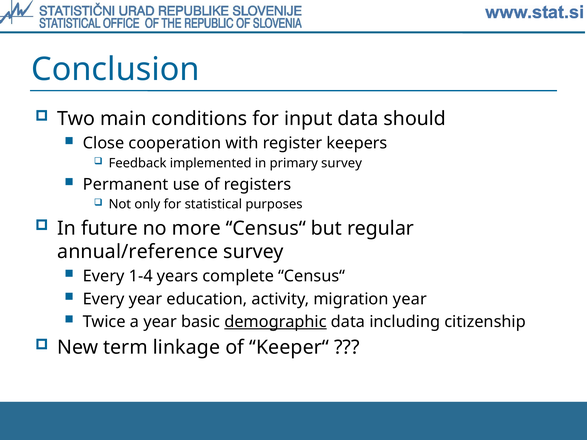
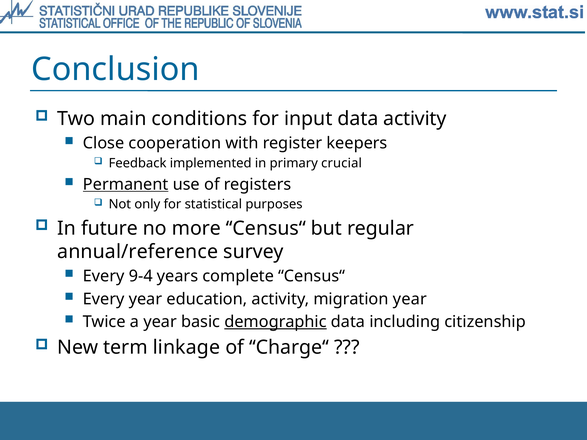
data should: should -> activity
primary survey: survey -> crucial
Permanent underline: none -> present
1-4: 1-4 -> 9-4
Keeper‘‘: Keeper‘‘ -> Charge‘‘
